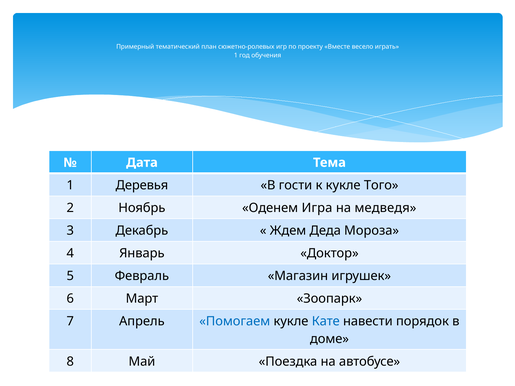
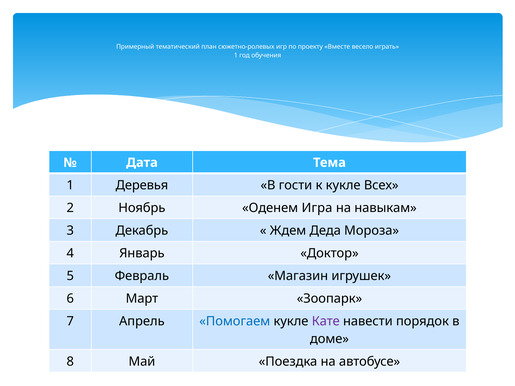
Того: Того -> Всех
медведя: медведя -> навыкам
Кате colour: blue -> purple
